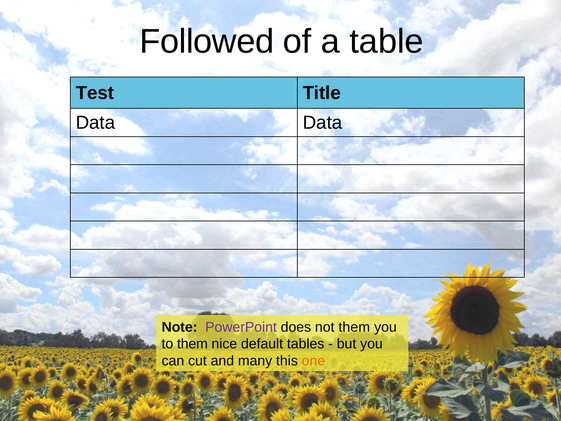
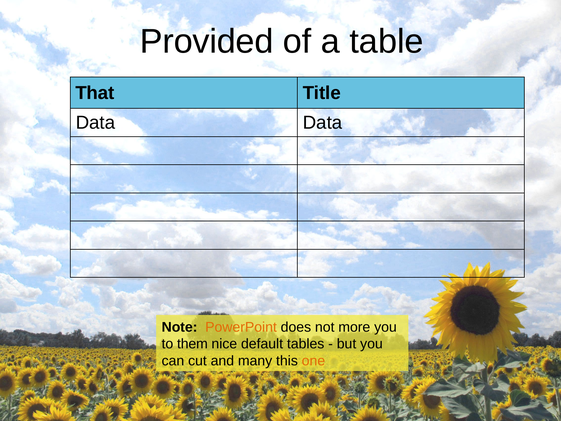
Followed: Followed -> Provided
Test: Test -> That
PowerPoint colour: purple -> orange
not them: them -> more
